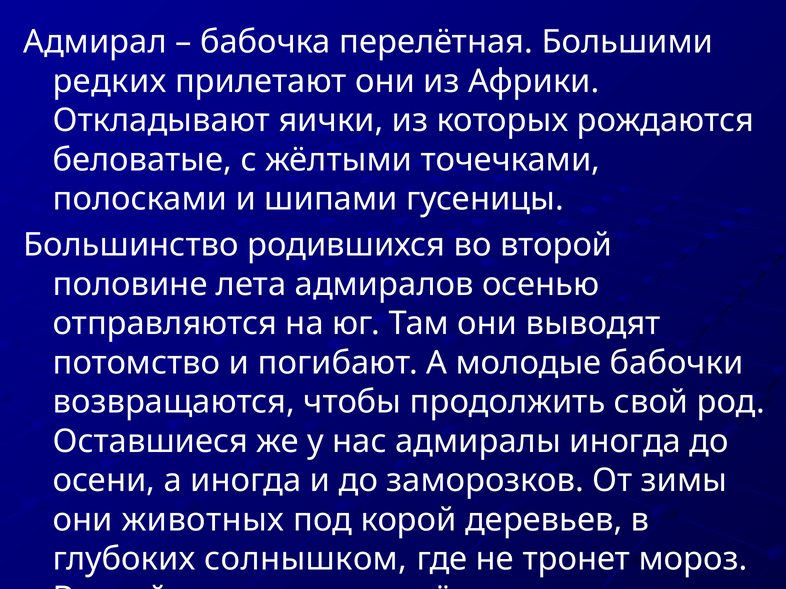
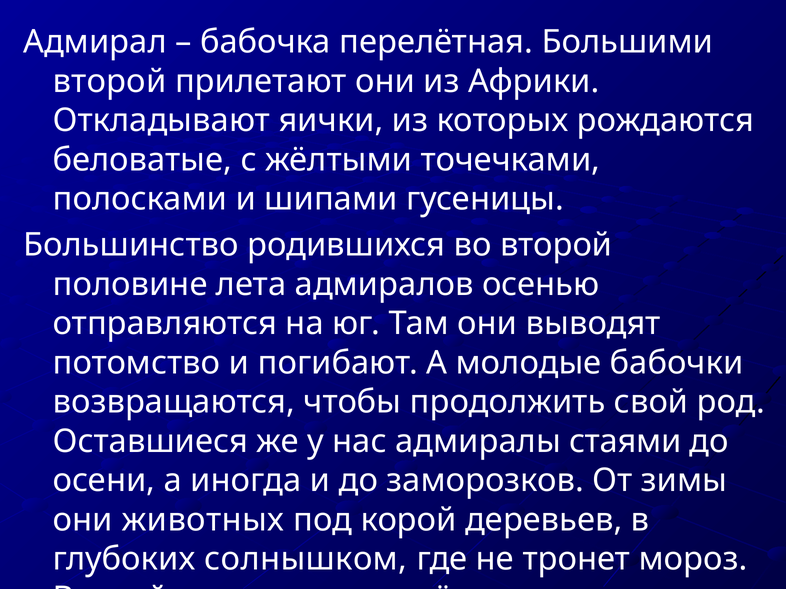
редких at (110, 81): редких -> второй
адмиралы иногда: иногда -> стаями
